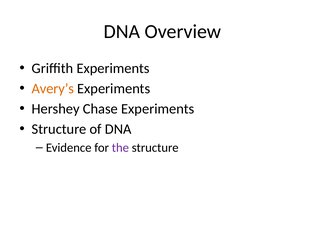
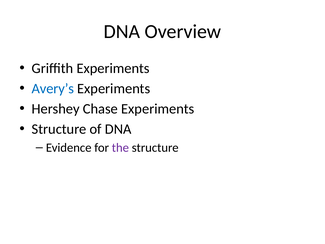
Avery’s colour: orange -> blue
